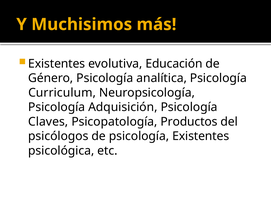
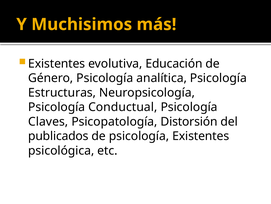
Curriculum: Curriculum -> Estructuras
Adquisición: Adquisición -> Conductual
Productos: Productos -> Distorsión
psicólogos: psicólogos -> publicados
